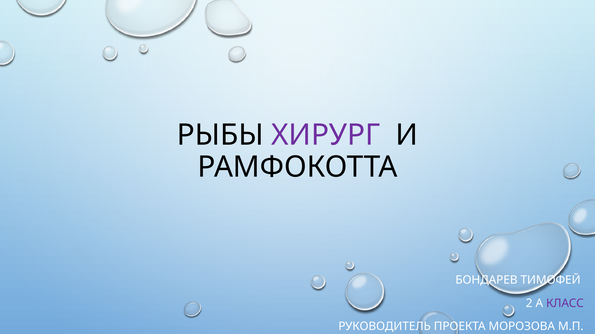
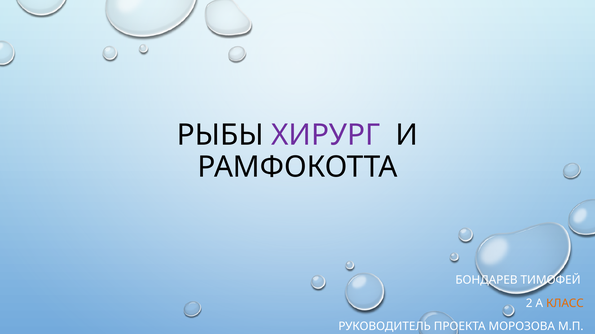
КЛАСС colour: purple -> orange
